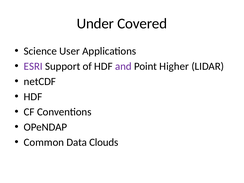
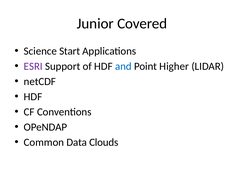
Under: Under -> Junior
User: User -> Start
and colour: purple -> blue
